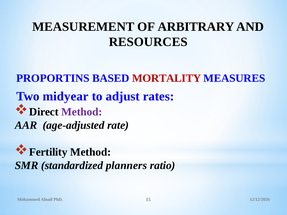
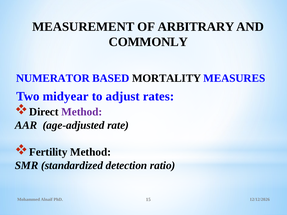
RESOURCES: RESOURCES -> COMMONLY
PROPORTINS: PROPORTINS -> NUMERATOR
MORTALITY colour: red -> black
planners: planners -> detection
